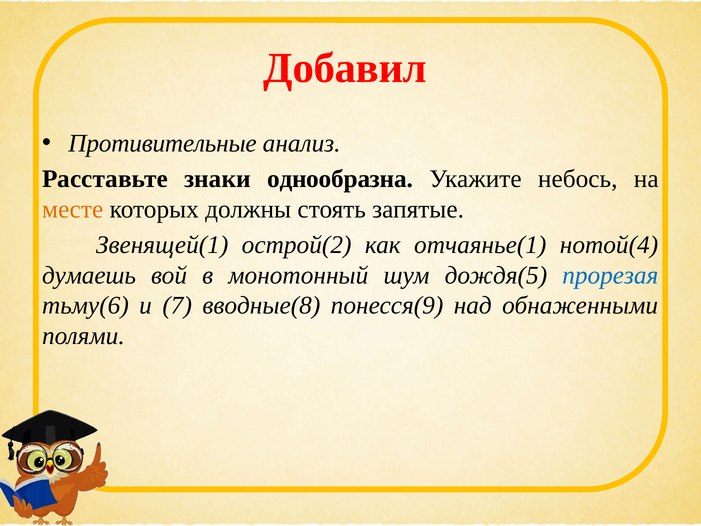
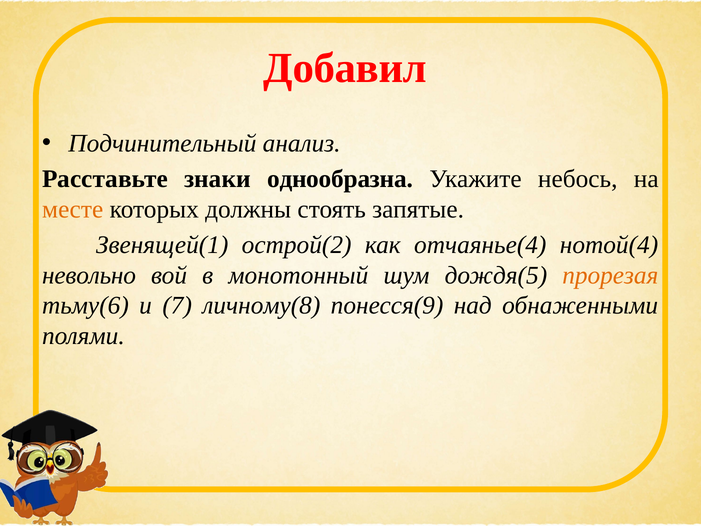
Противительные: Противительные -> Подчинительный
отчаянье(1: отчаянье(1 -> отчаянье(4
думаешь: думаешь -> невольно
прорезая colour: blue -> orange
вводные(8: вводные(8 -> личному(8
